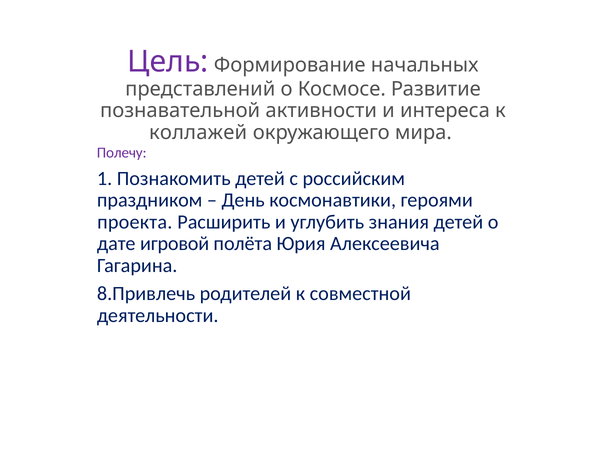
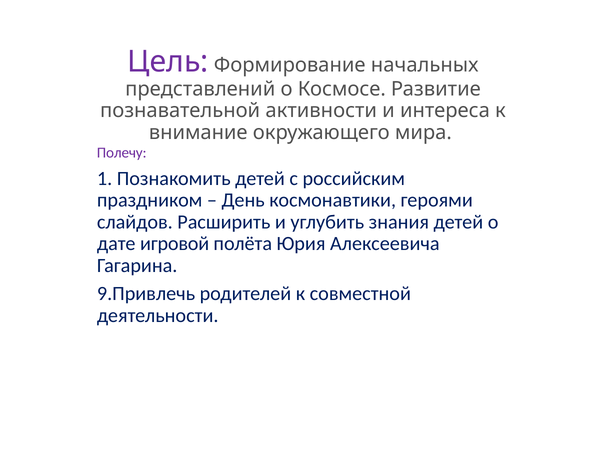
коллажей: коллажей -> внимание
проекта: проекта -> слайдов
8.Привлечь: 8.Привлечь -> 9.Привлечь
